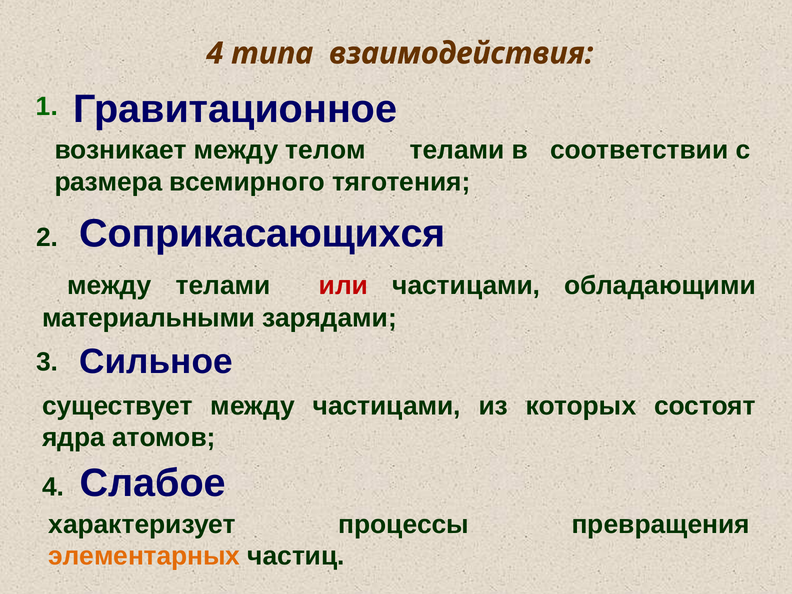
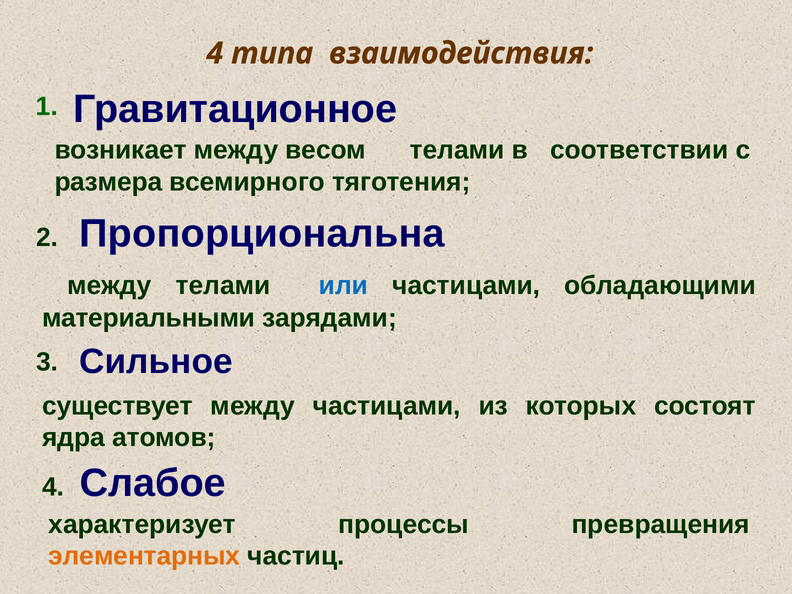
телом: телом -> весом
Соприкасающихся: Соприкасающихся -> Пропорциональна
или colour: red -> blue
